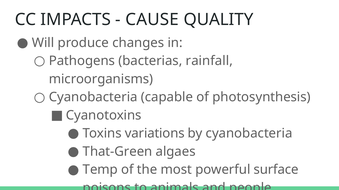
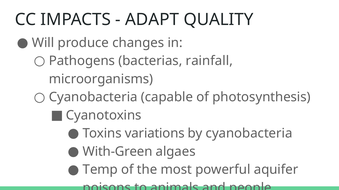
CAUSE: CAUSE -> ADAPT
That-Green: That-Green -> With-Green
surface: surface -> aquifer
